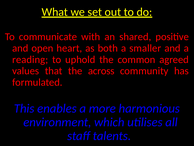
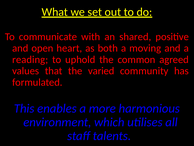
smaller: smaller -> moving
across: across -> varied
